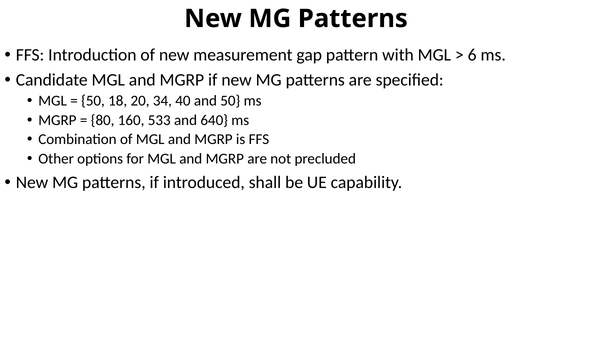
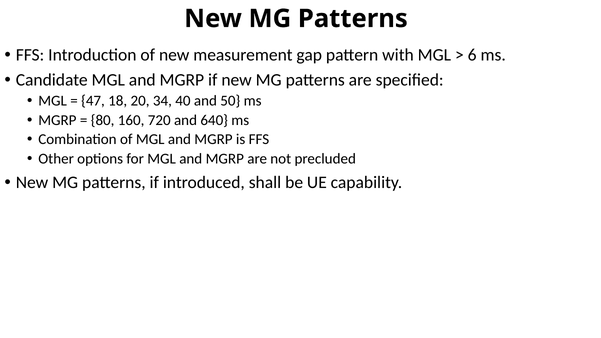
50 at (93, 101): 50 -> 47
533: 533 -> 720
